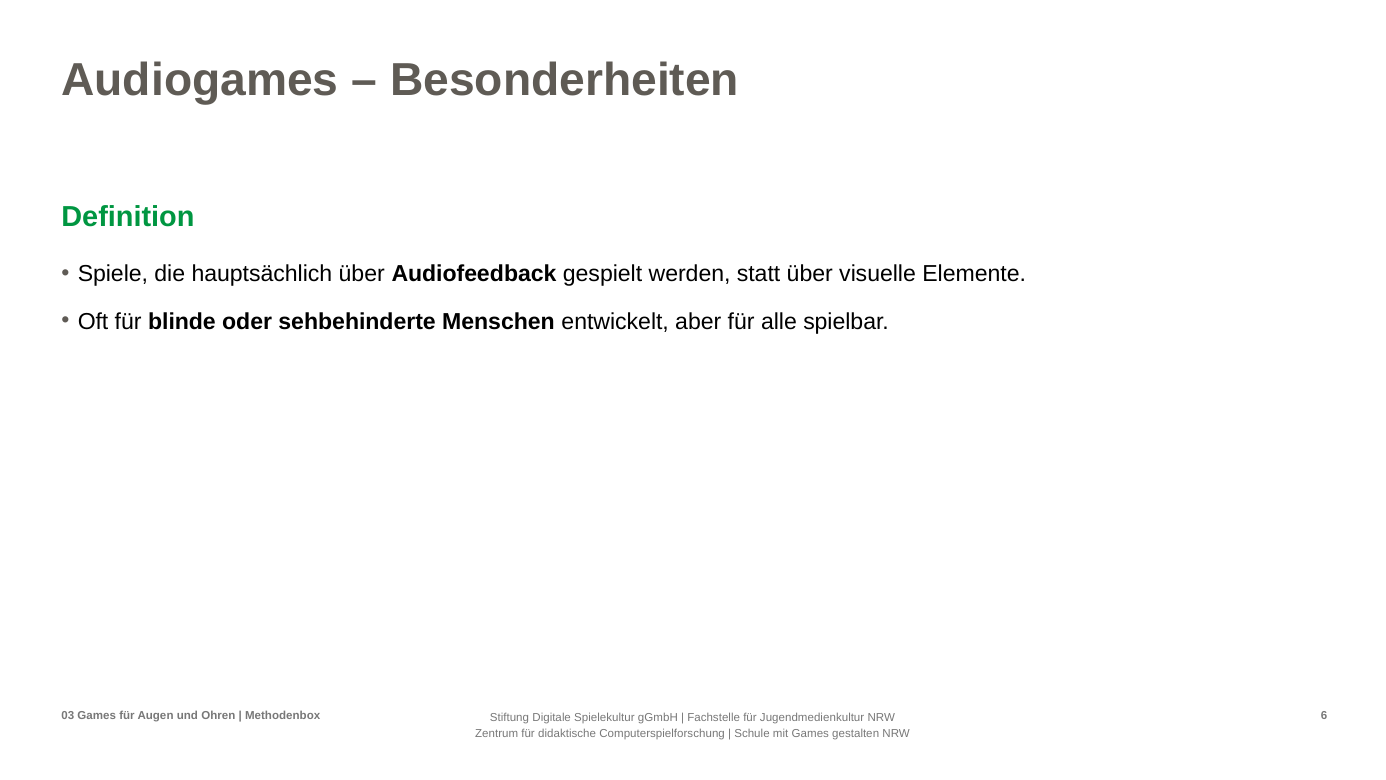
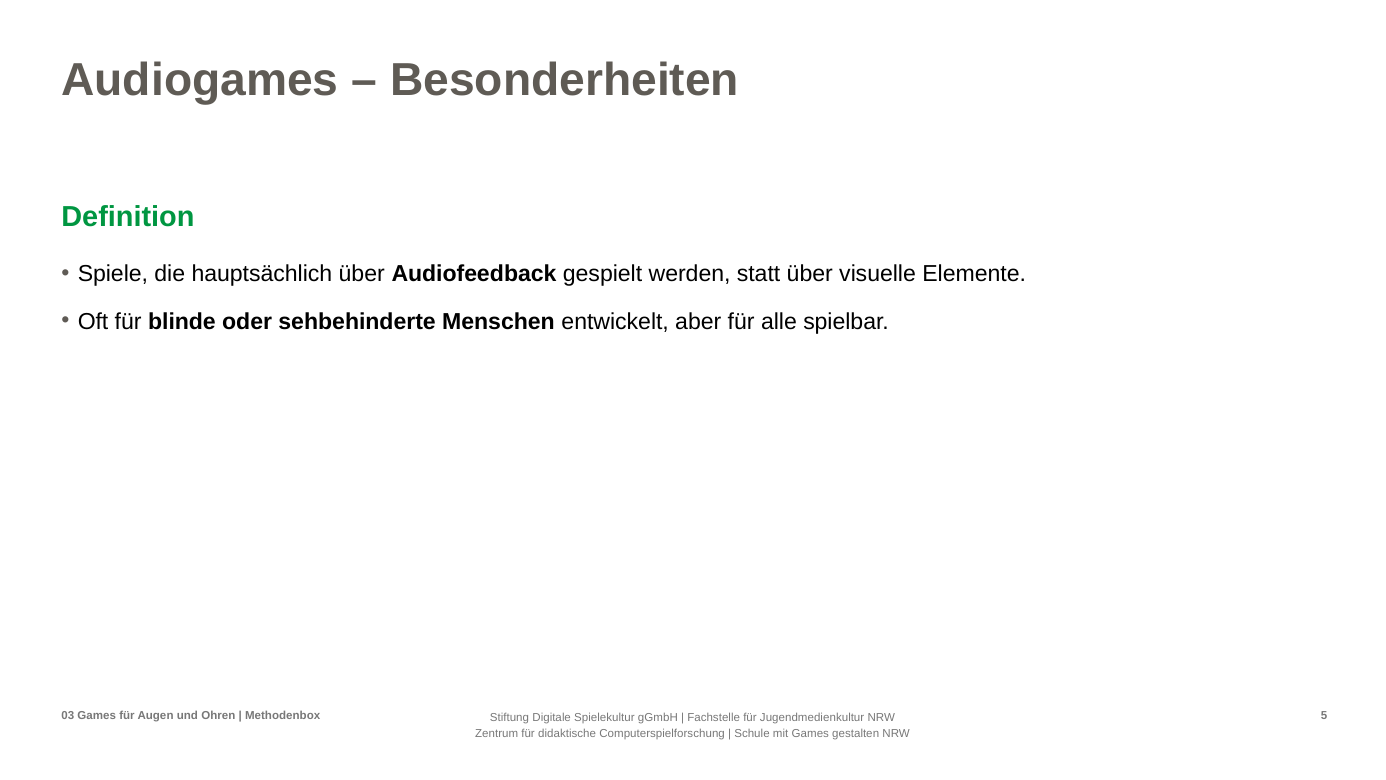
6: 6 -> 5
